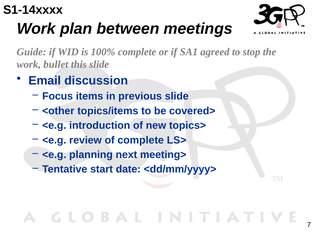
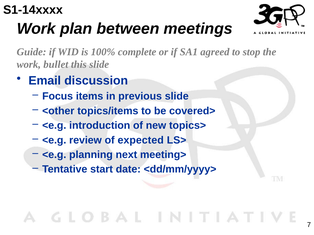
of complete: complete -> expected
